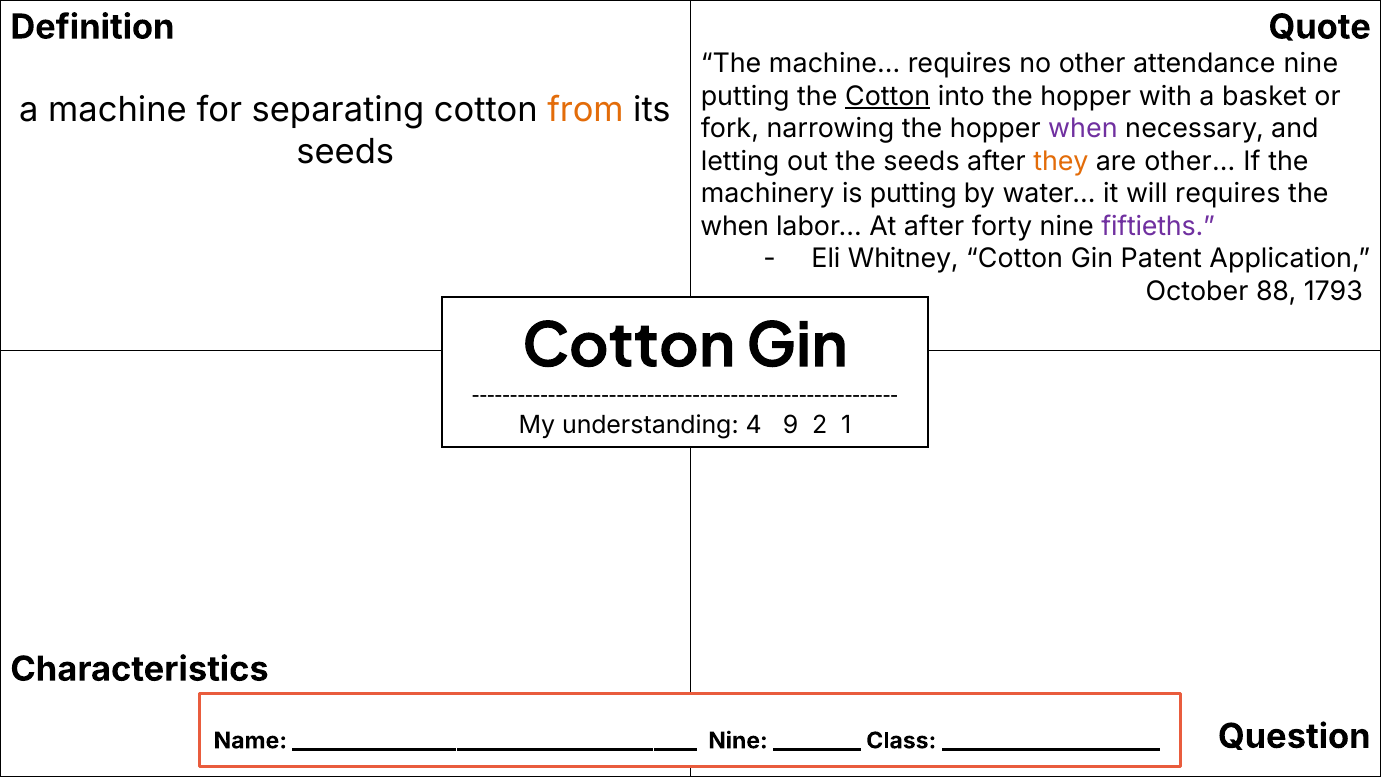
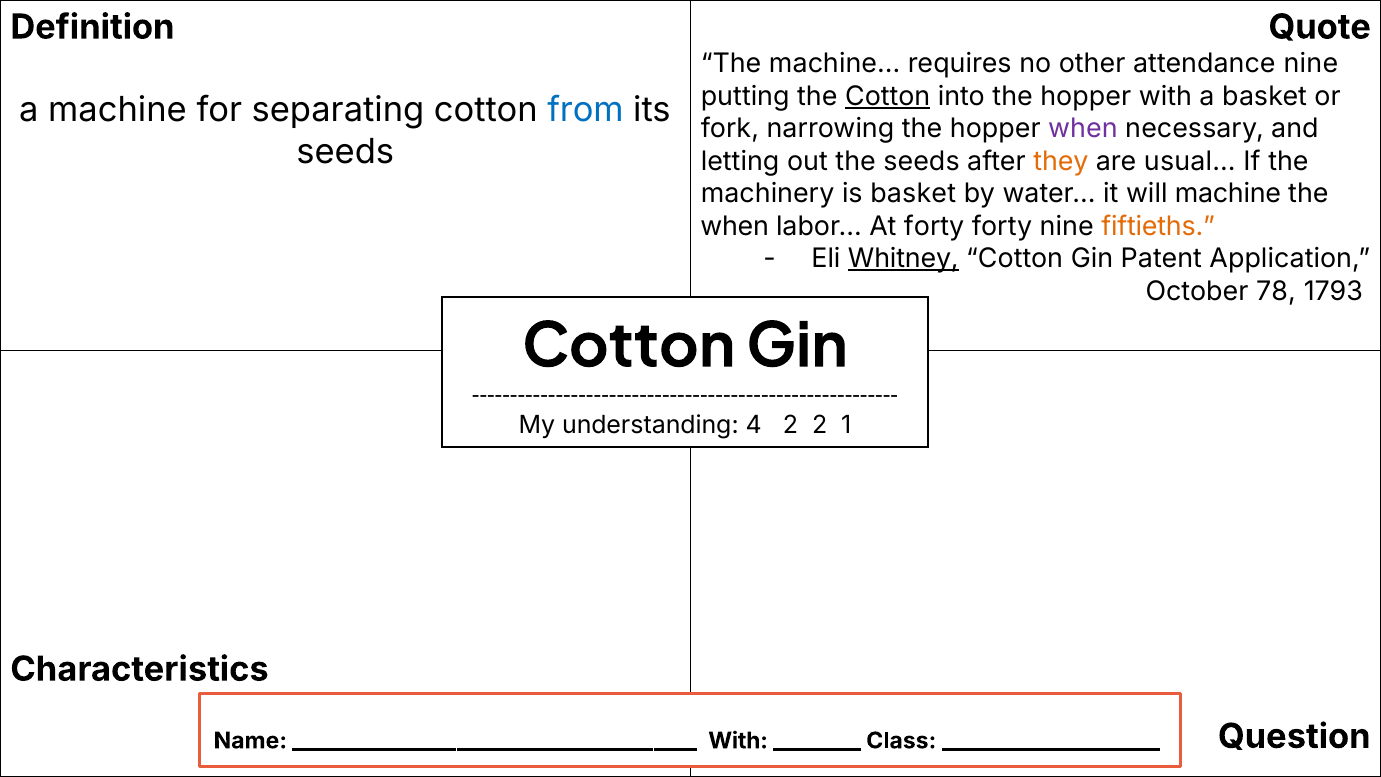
from colour: orange -> blue
other…: other… -> usual…
is putting: putting -> basket
will requires: requires -> machine
At after: after -> forty
fiftieths colour: purple -> orange
Whitney underline: none -> present
88: 88 -> 78
4 9: 9 -> 2
Nine at (738, 741): Nine -> With
